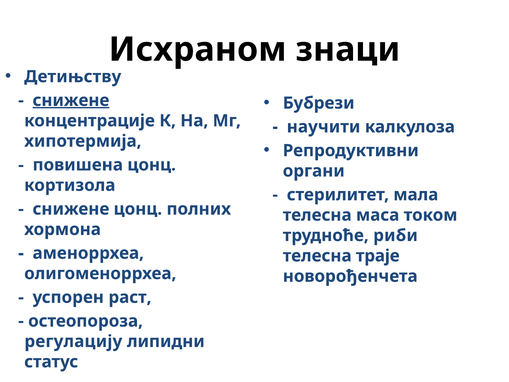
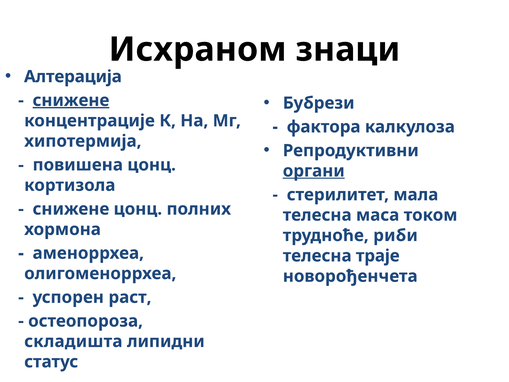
Детињству: Детињству -> Алтерација
научити: научити -> фактора
органи underline: none -> present
регулацију: регулацију -> складишта
